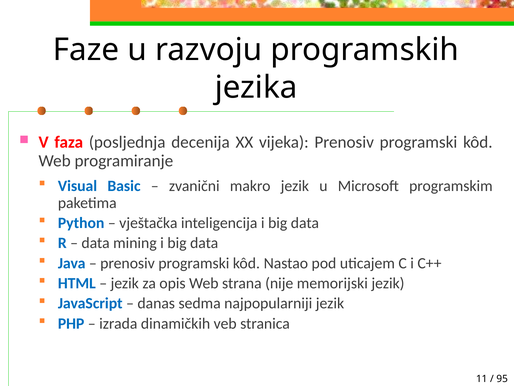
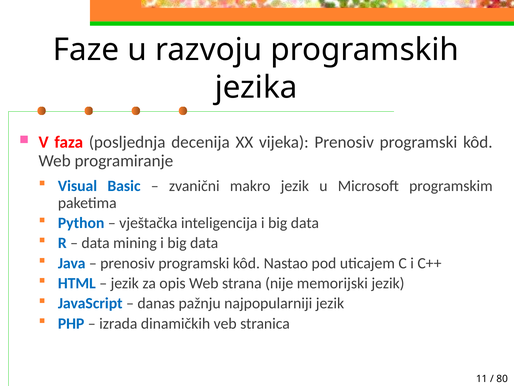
sedma: sedma -> pažnju
95: 95 -> 80
